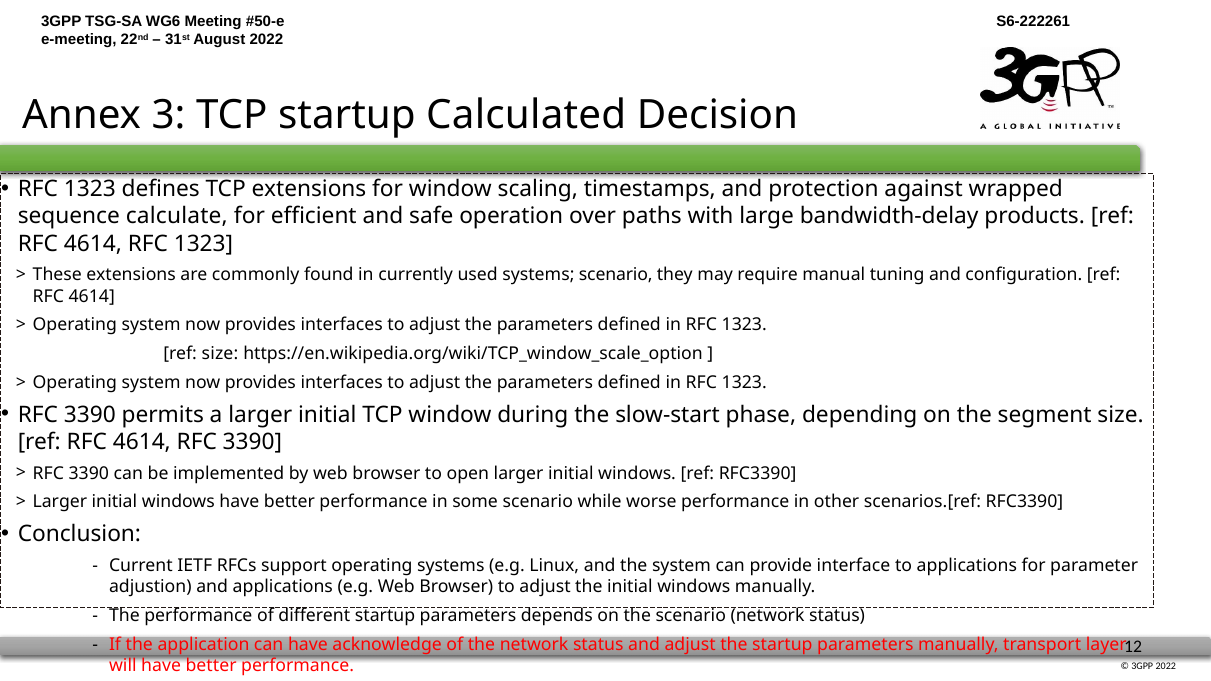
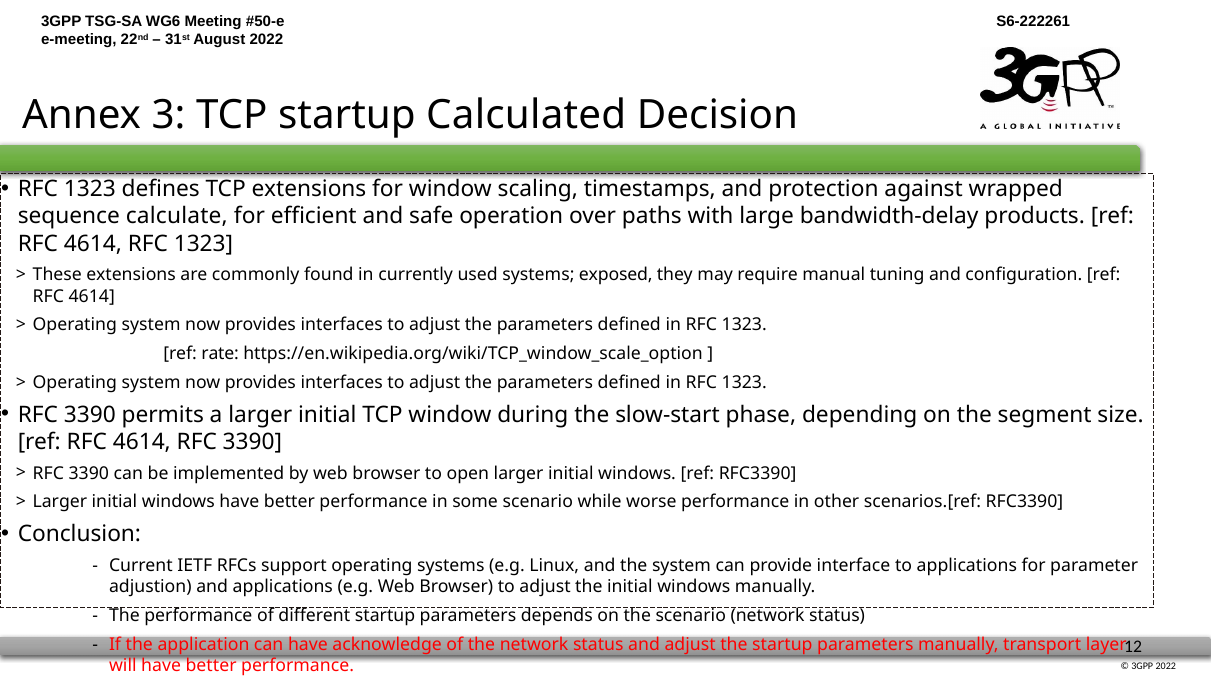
systems scenario: scenario -> exposed
ref size: size -> rate
